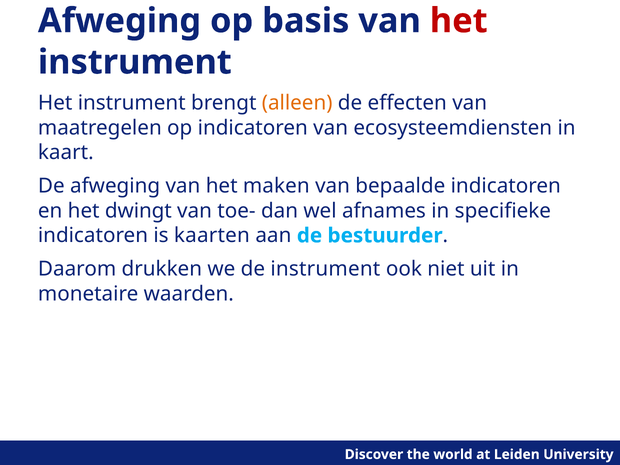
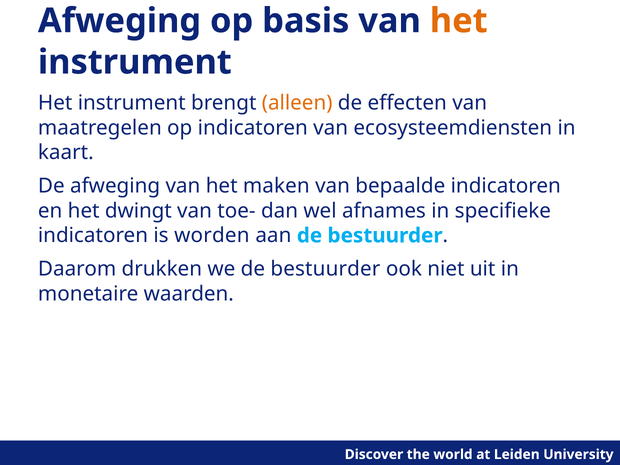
het at (459, 21) colour: red -> orange
kaarten: kaarten -> worden
we de instrument: instrument -> bestuurder
